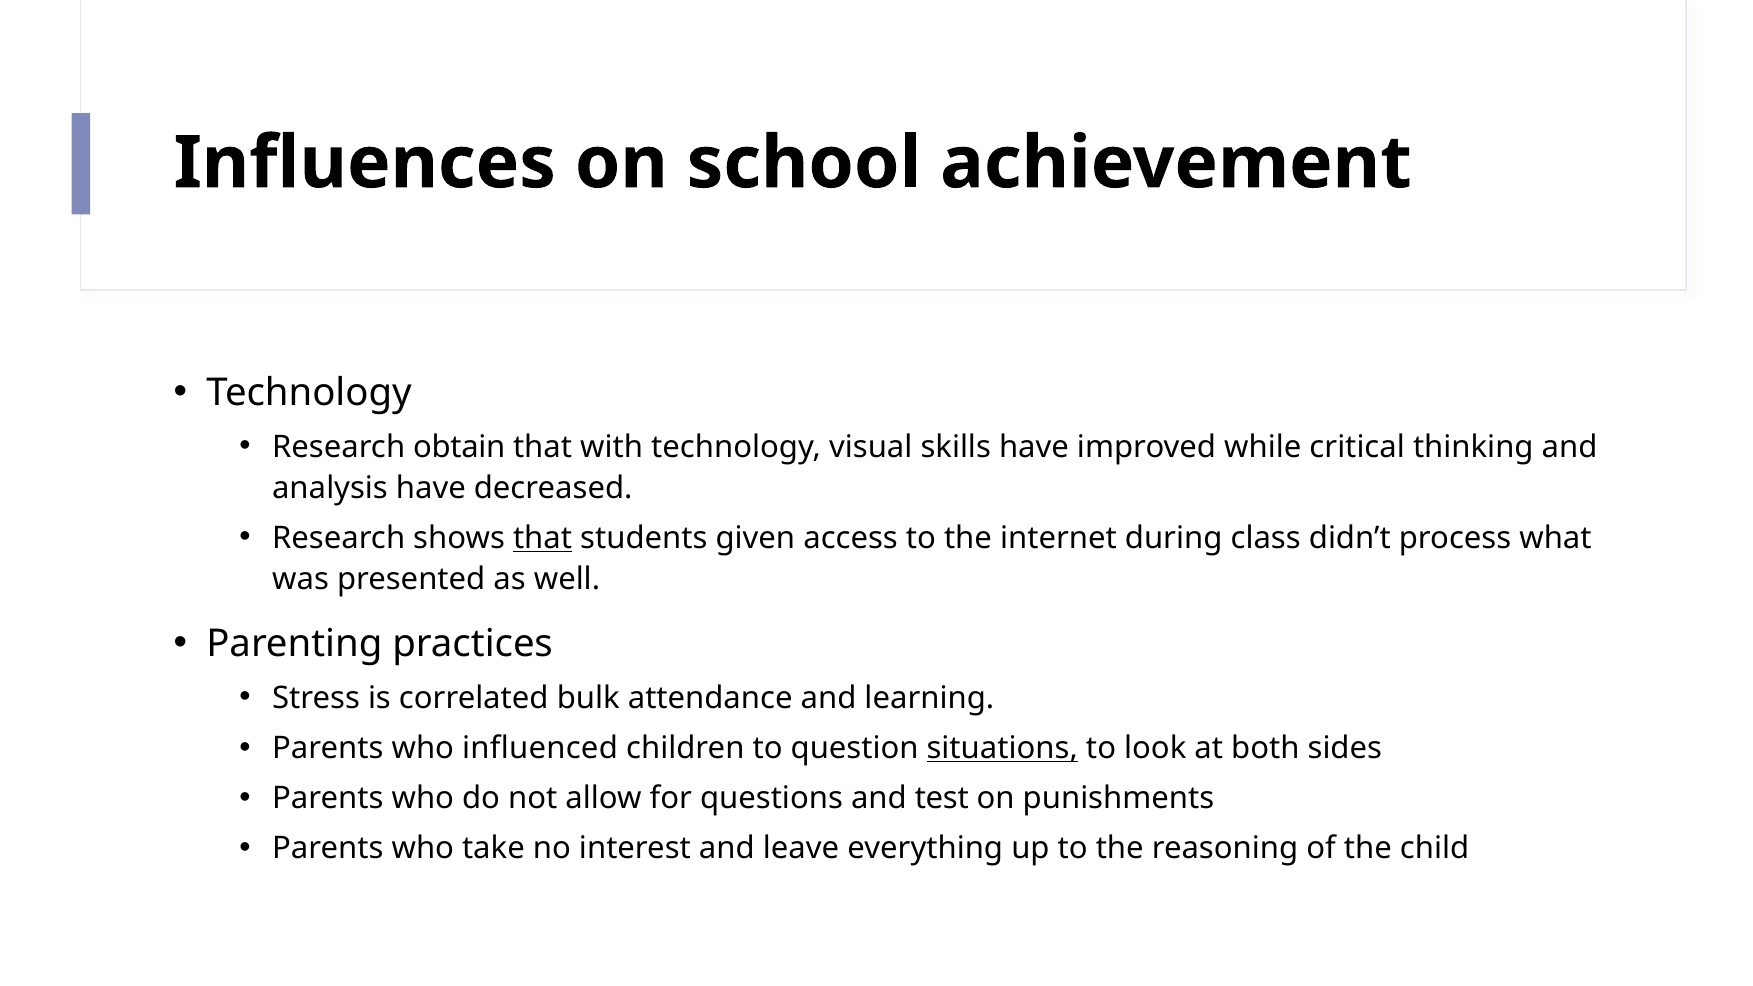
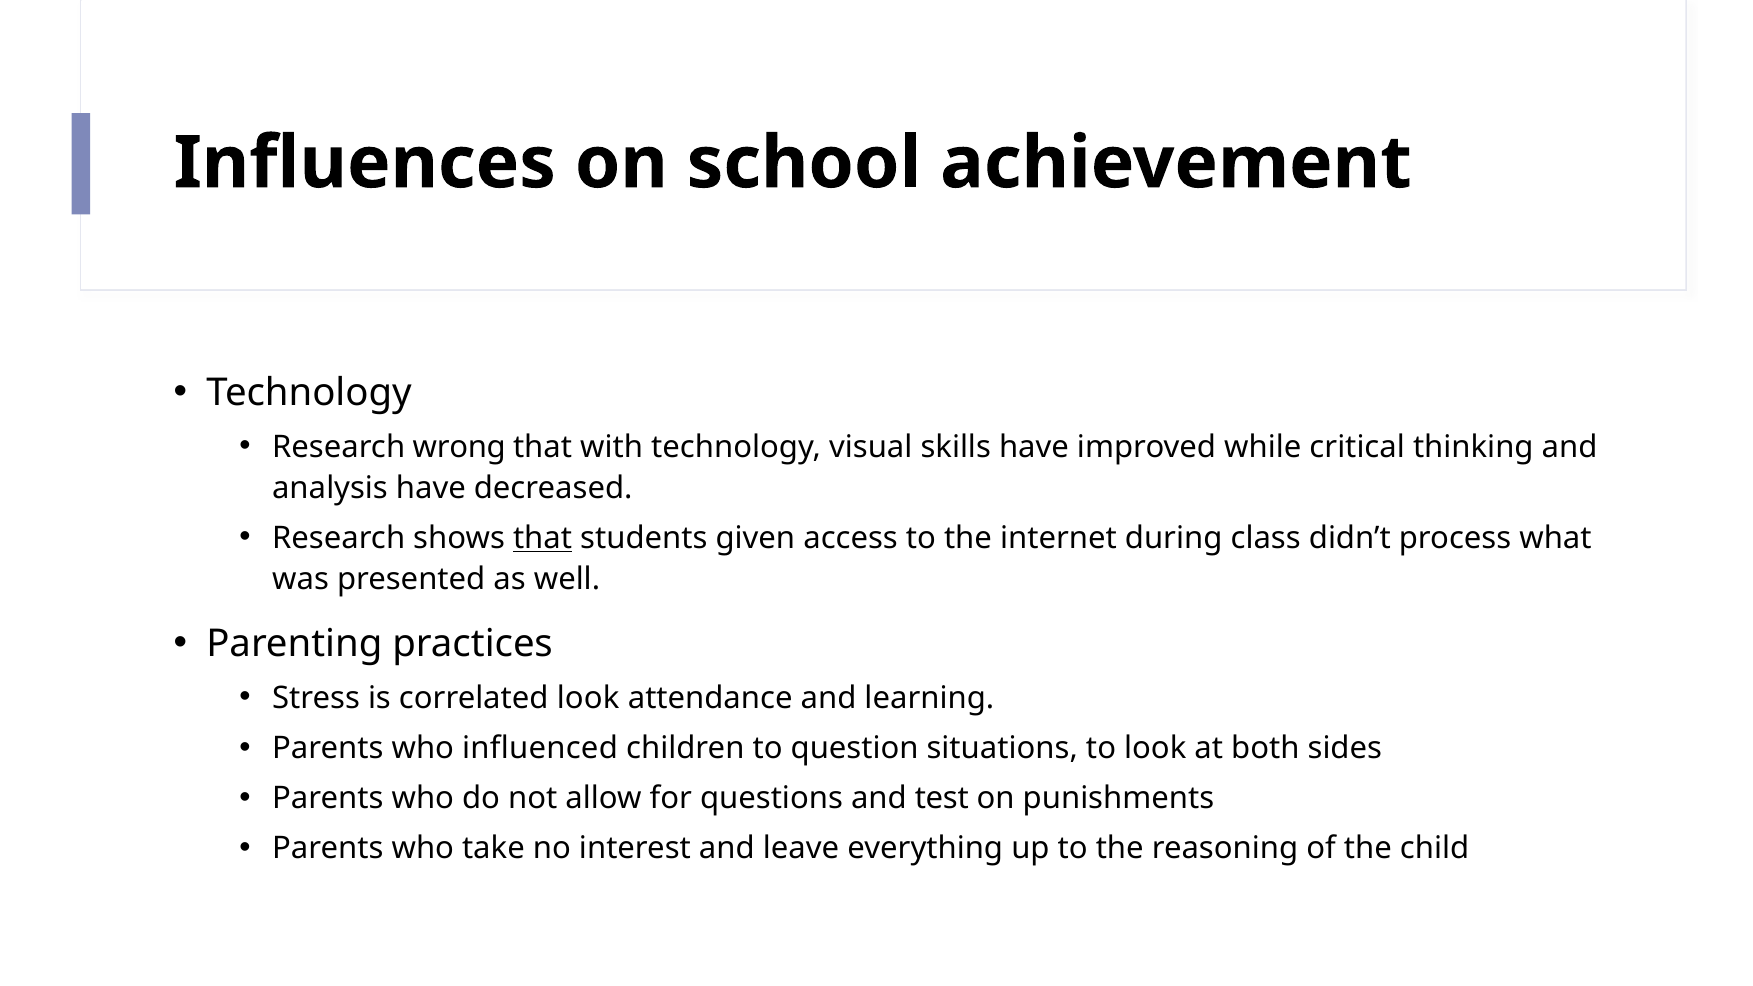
obtain: obtain -> wrong
correlated bulk: bulk -> look
situations underline: present -> none
